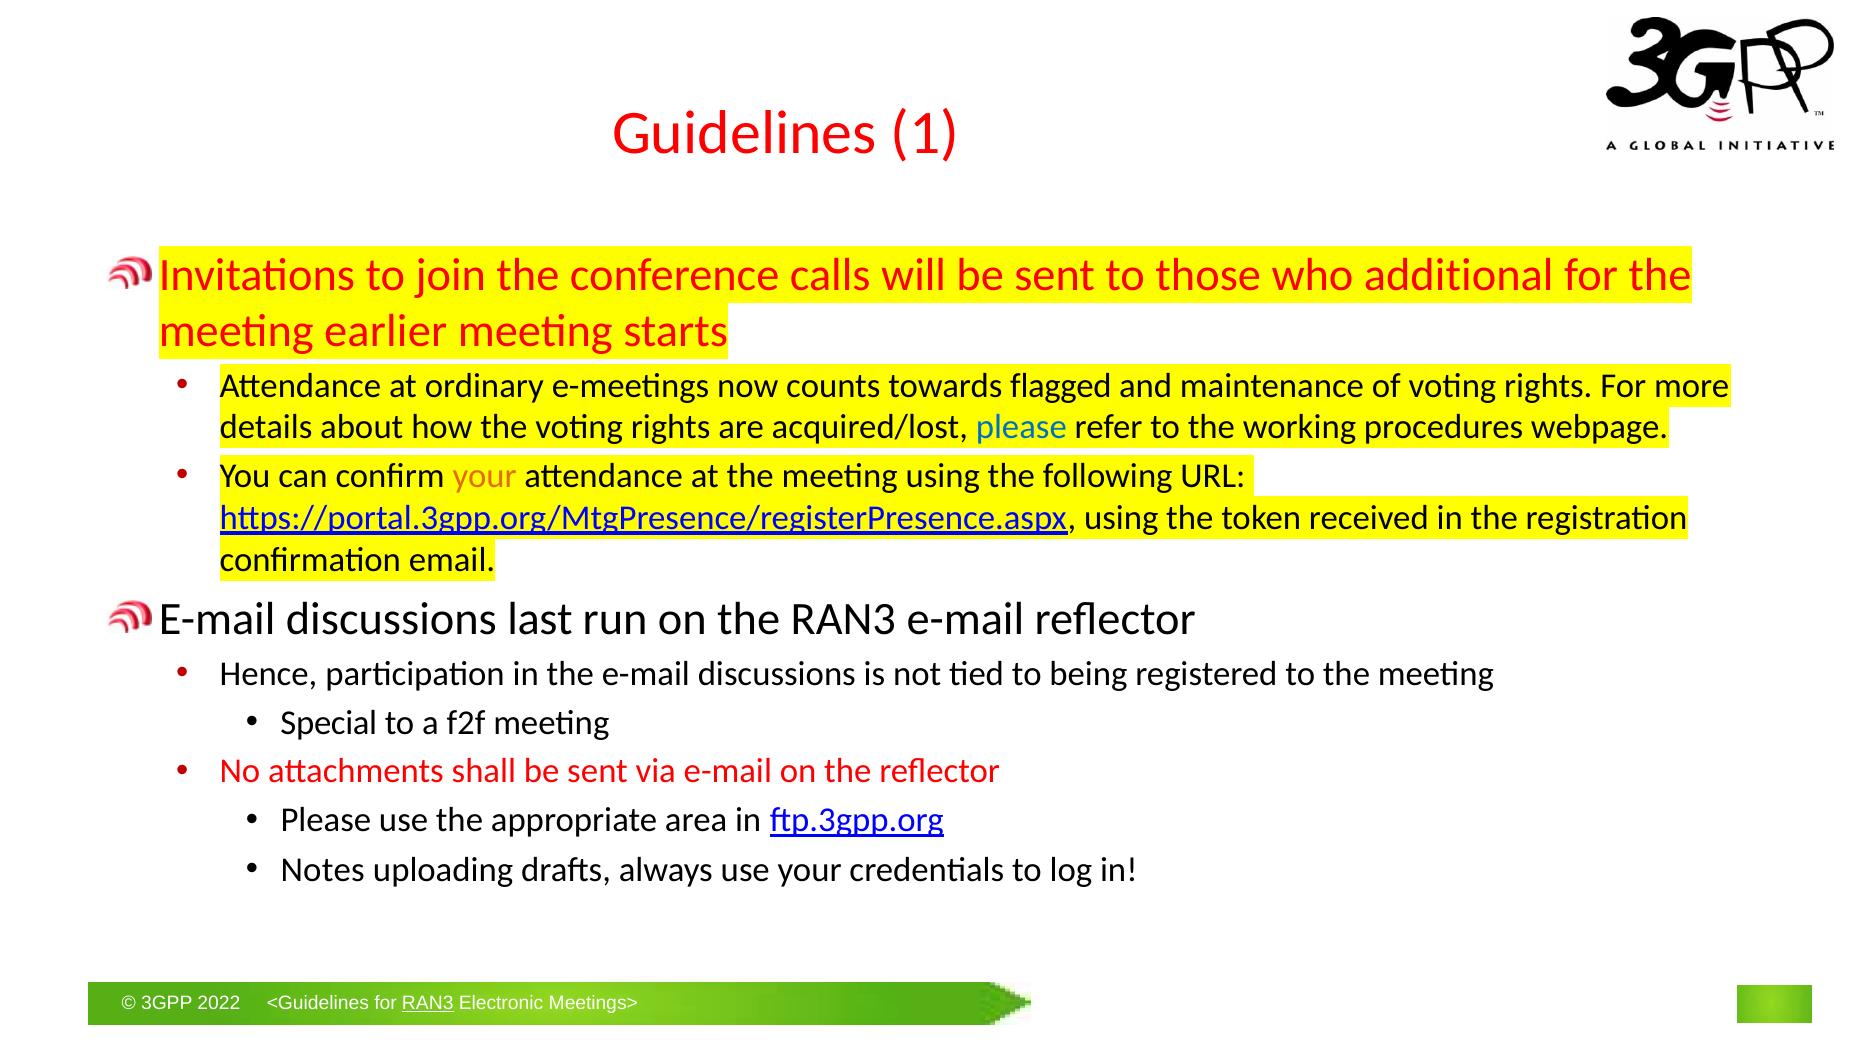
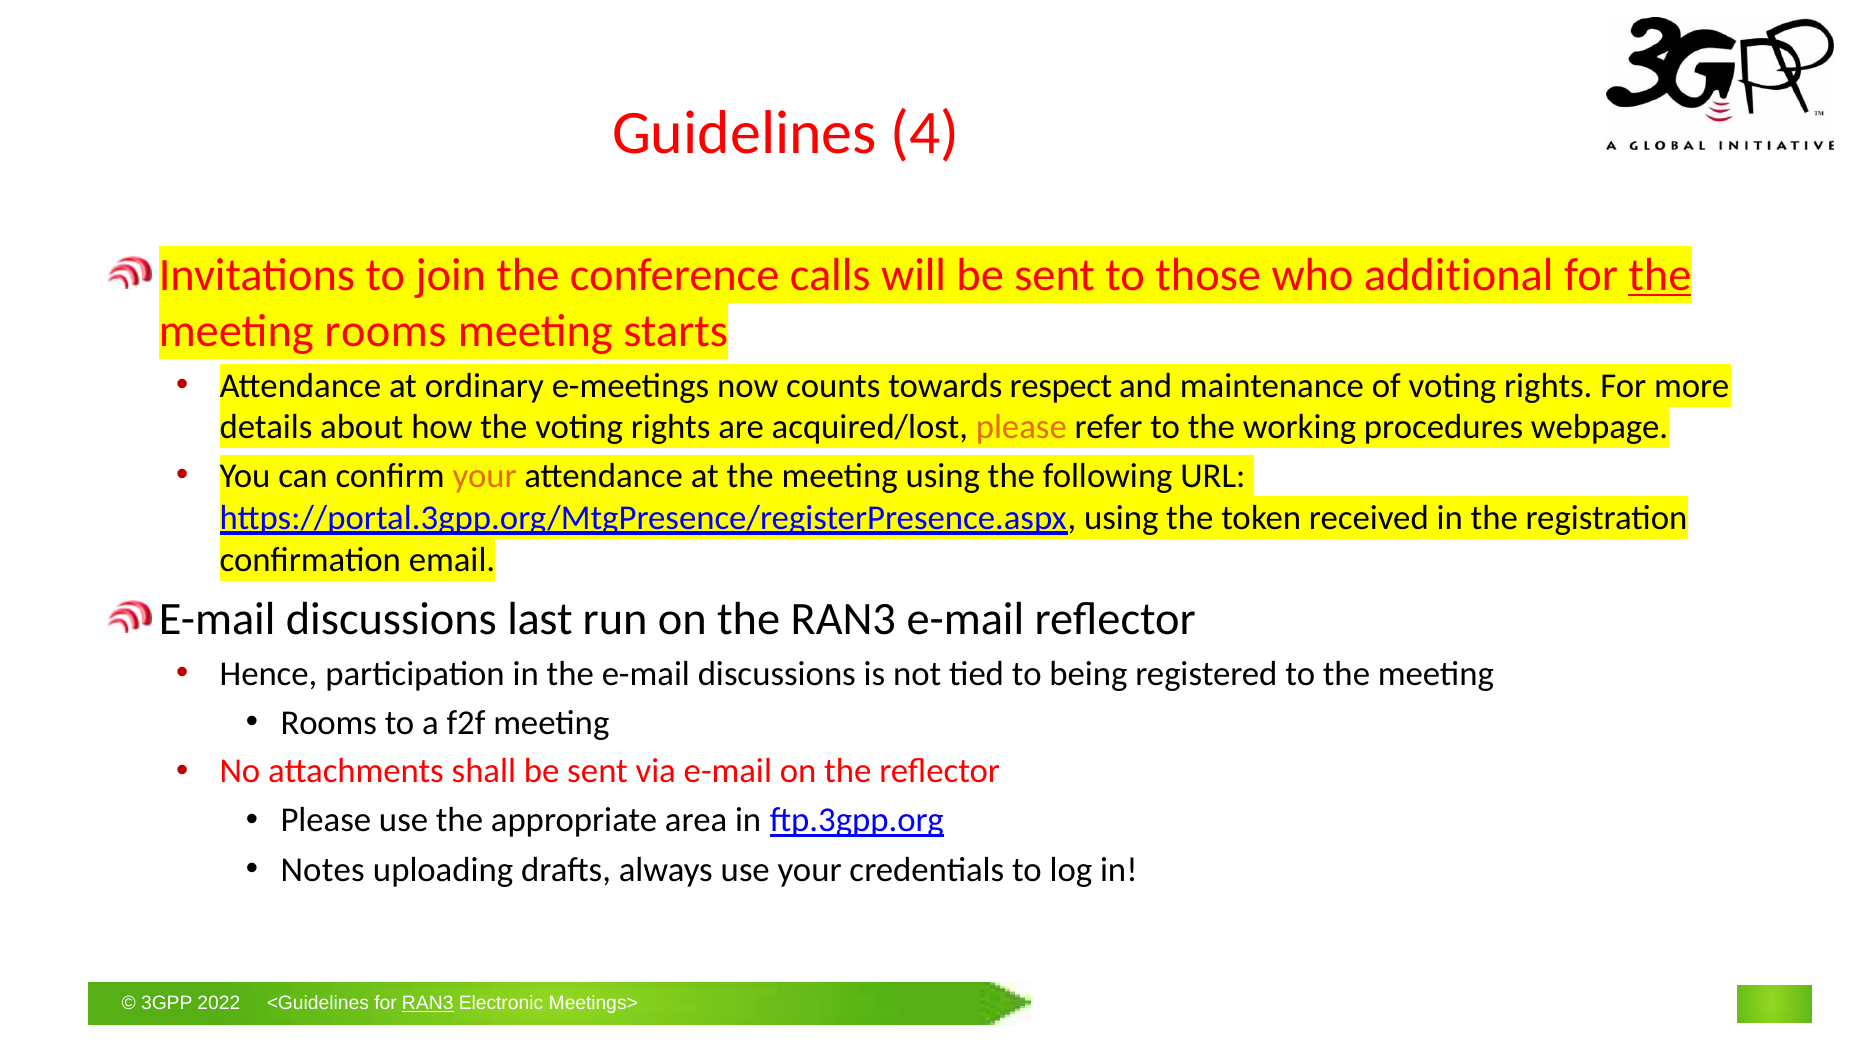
1: 1 -> 4
the at (1660, 275) underline: none -> present
meeting earlier: earlier -> rooms
flagged: flagged -> respect
please at (1021, 427) colour: blue -> orange
Special at (329, 722): Special -> Rooms
